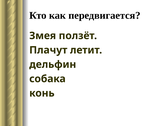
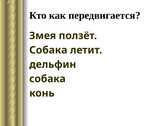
Плачут at (48, 50): Плачут -> Собака
